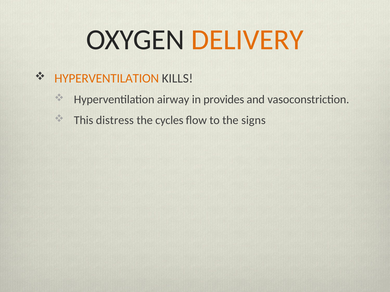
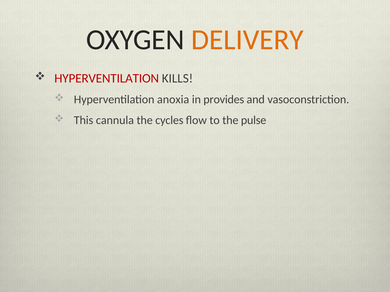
HYPERVENTILATION at (107, 78) colour: orange -> red
airway: airway -> anoxia
distress: distress -> cannula
signs: signs -> pulse
